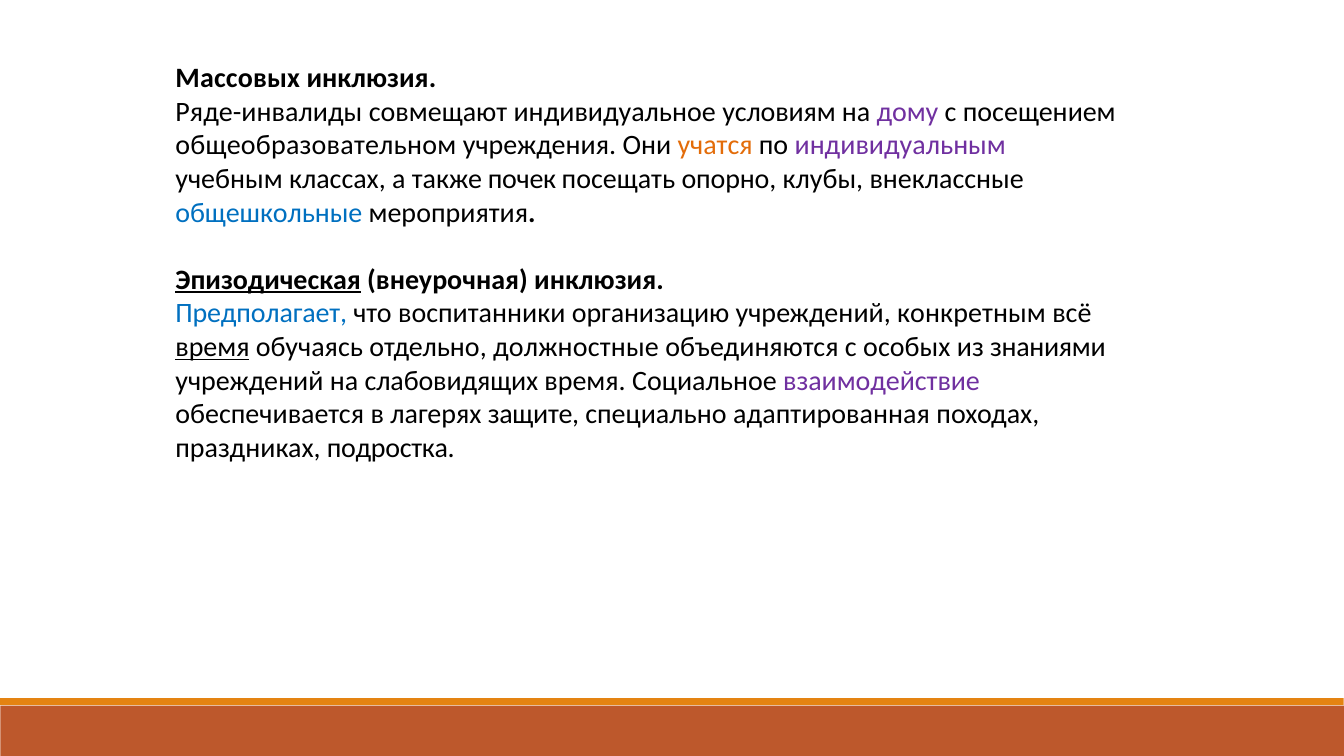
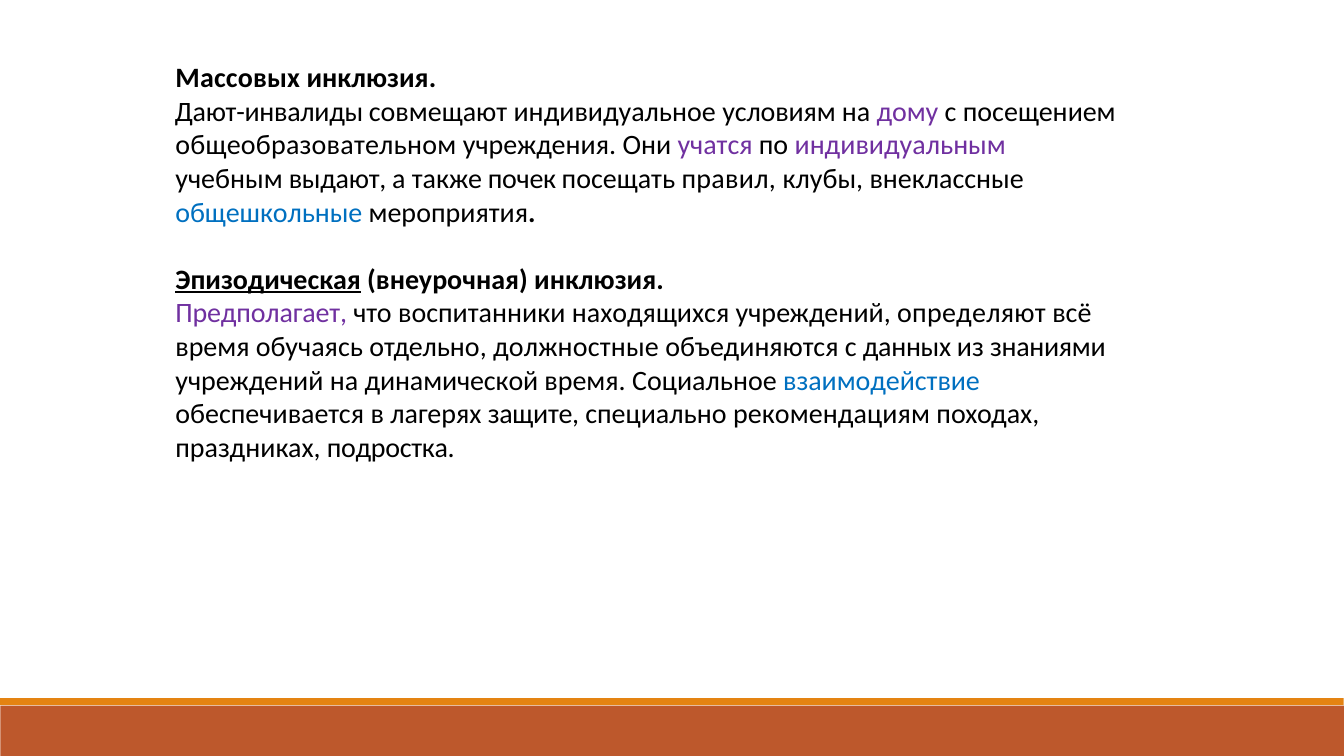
Ряде-инвалиды: Ряде-инвалиды -> Дают-инвалиды
учатся colour: orange -> purple
классах: классах -> выдают
опорно: опорно -> правил
Предполагает colour: blue -> purple
организацию: организацию -> находящихся
конкретным: конкретным -> определяют
время at (212, 347) underline: present -> none
особых: особых -> данных
слабовидящих: слабовидящих -> динамической
взаимодействие colour: purple -> blue
адаптированная: адаптированная -> рекомендациям
